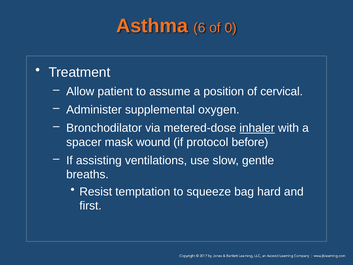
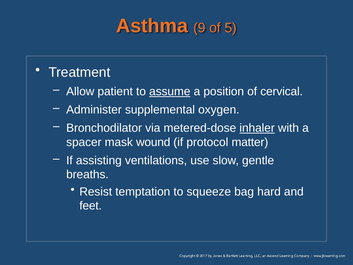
6: 6 -> 9
0: 0 -> 5
assume underline: none -> present
before: before -> matter
first: first -> feet
